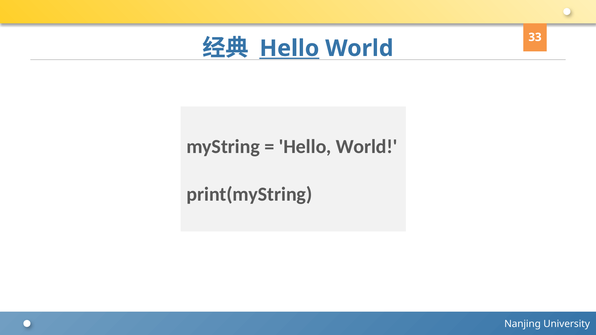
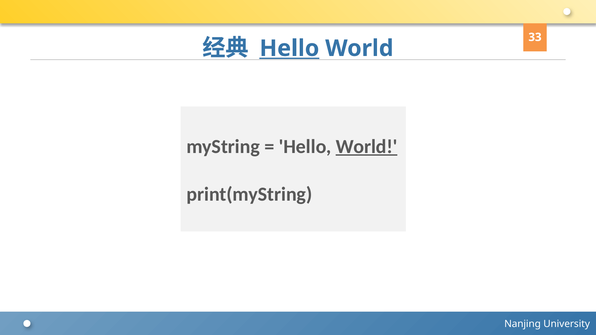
World at (367, 147) underline: none -> present
